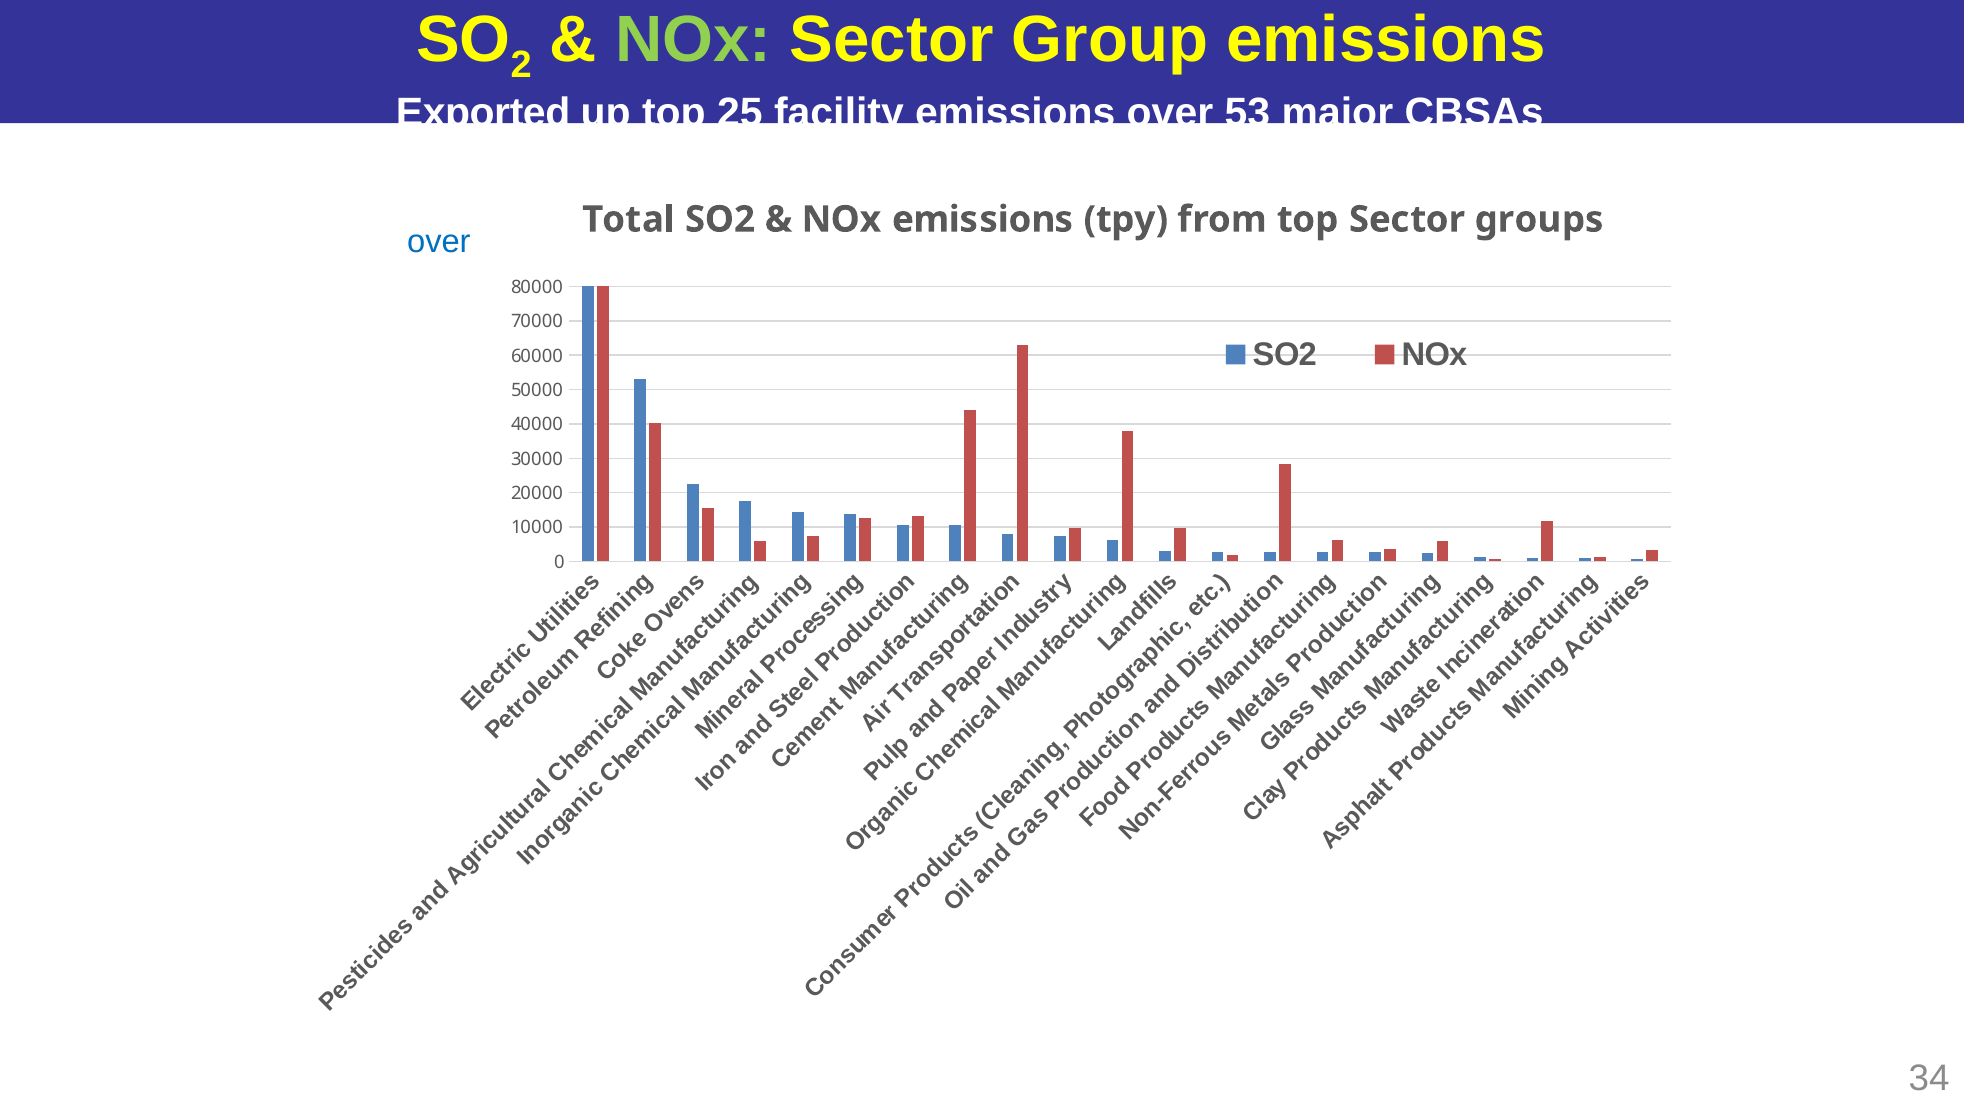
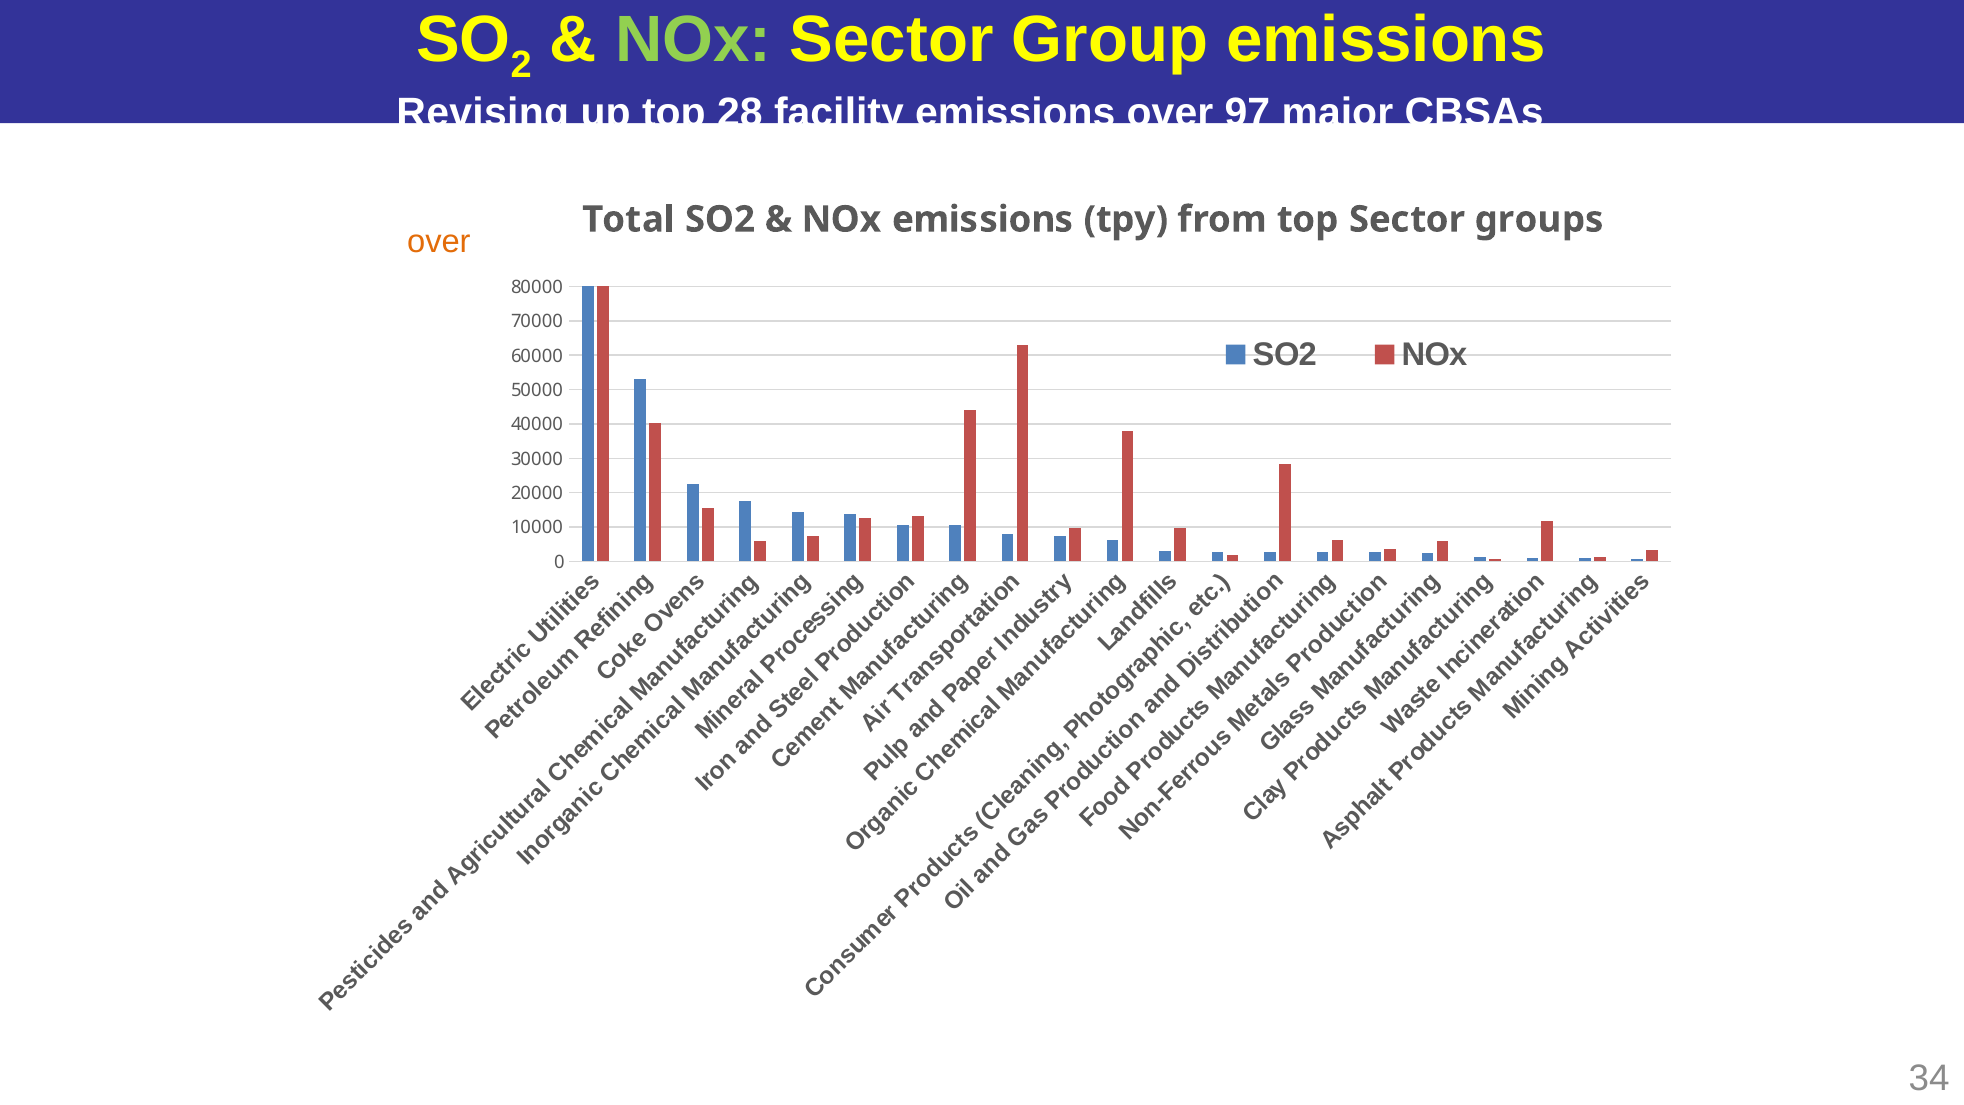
Exported: Exported -> Revising
25: 25 -> 28
53: 53 -> 97
over at (439, 242) colour: blue -> orange
